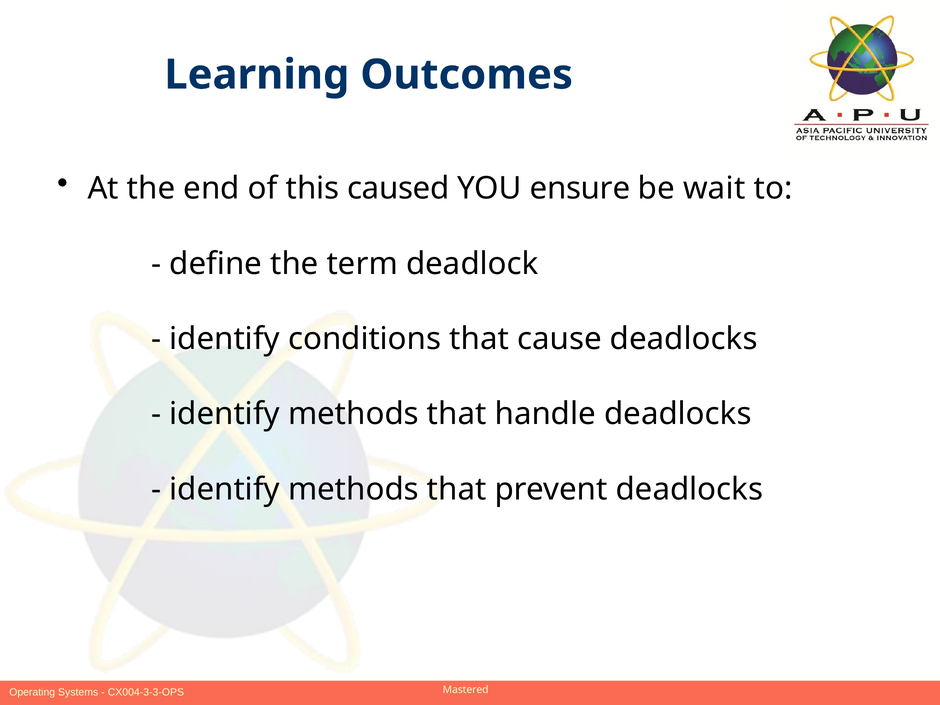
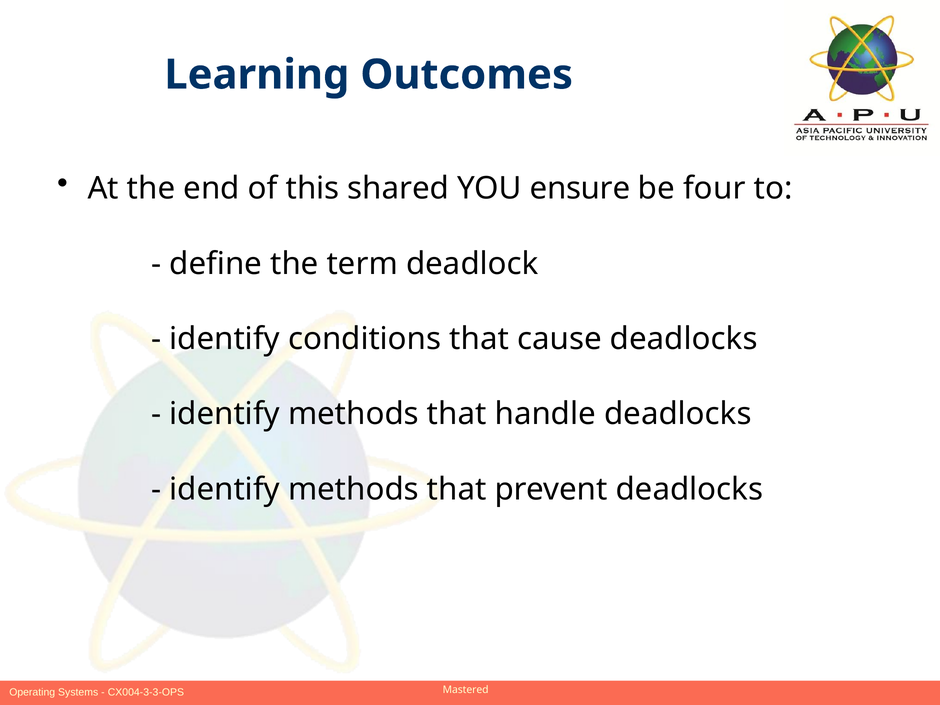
caused: caused -> shared
wait: wait -> four
